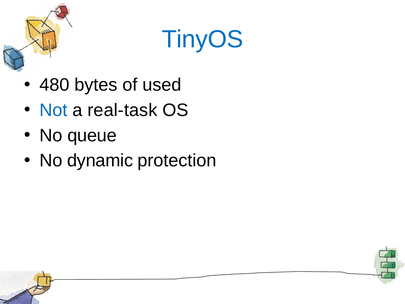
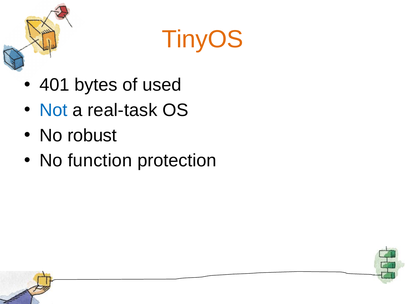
TinyOS colour: blue -> orange
480: 480 -> 401
queue: queue -> robust
dynamic: dynamic -> function
